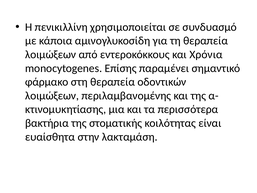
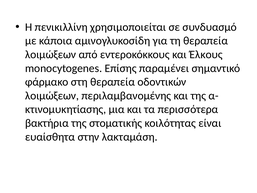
Χρόνια: Χρόνια -> Έλκους
